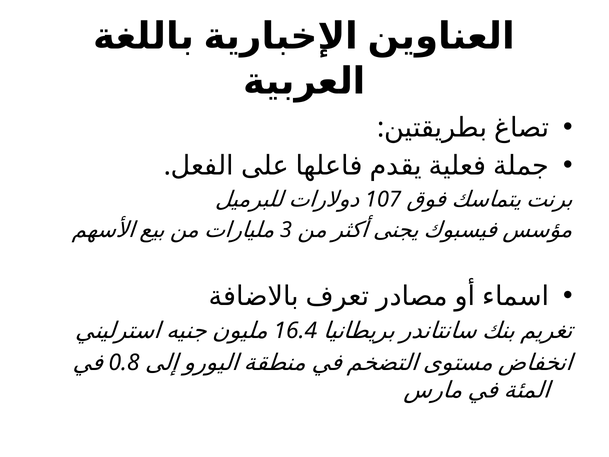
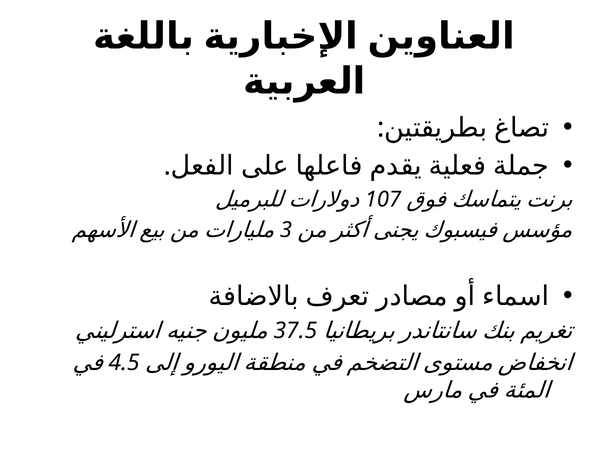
16.4: 16.4 -> 37.5
0.8: 0.8 -> 4.5
